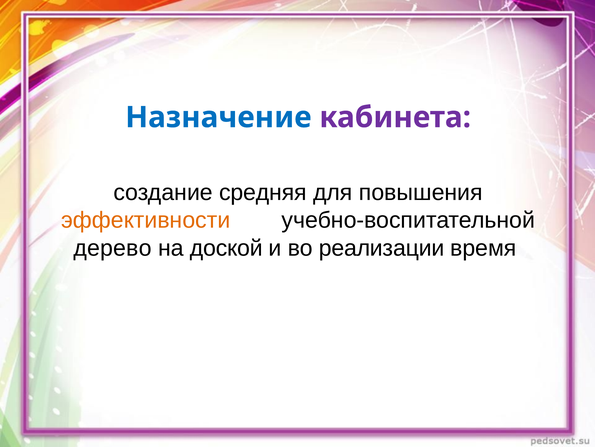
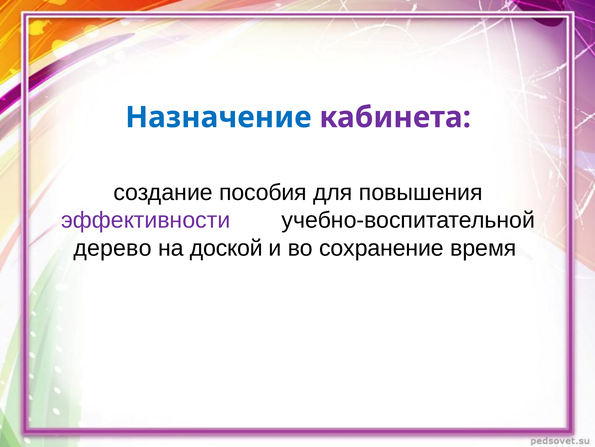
средняя: средняя -> пособия
эффективности colour: orange -> purple
реализации: реализации -> сохранение
